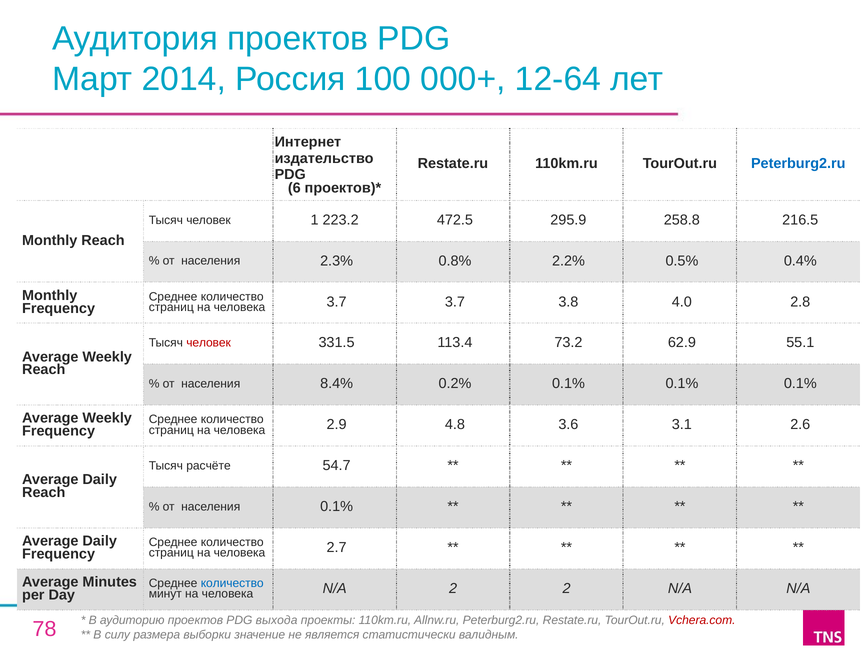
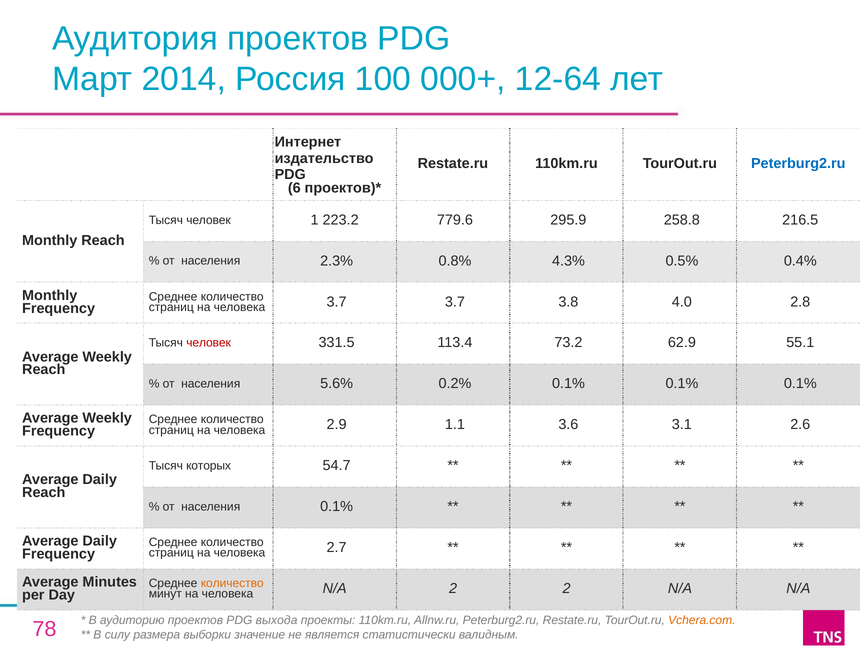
472.5: 472.5 -> 779.6
2.2%: 2.2% -> 4.3%
8.4%: 8.4% -> 5.6%
4.8: 4.8 -> 1.1
расчёте: расчёте -> которых
количество at (232, 583) colour: blue -> orange
Vchera.com colour: red -> orange
